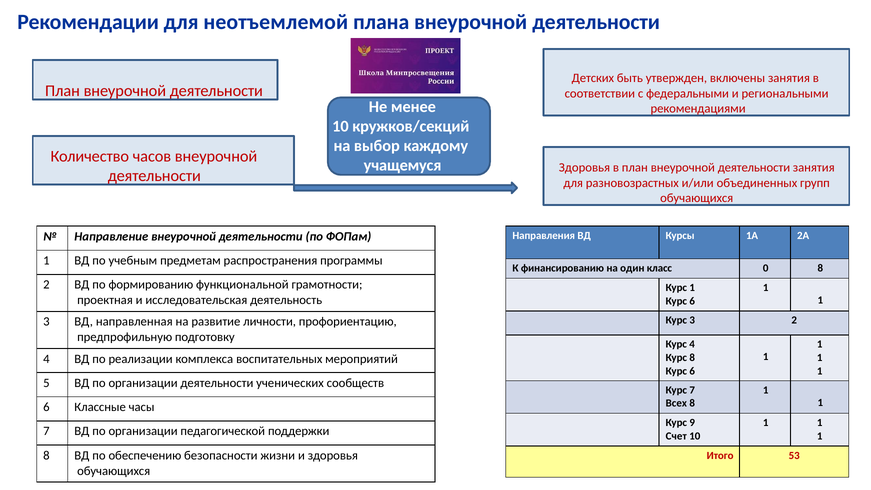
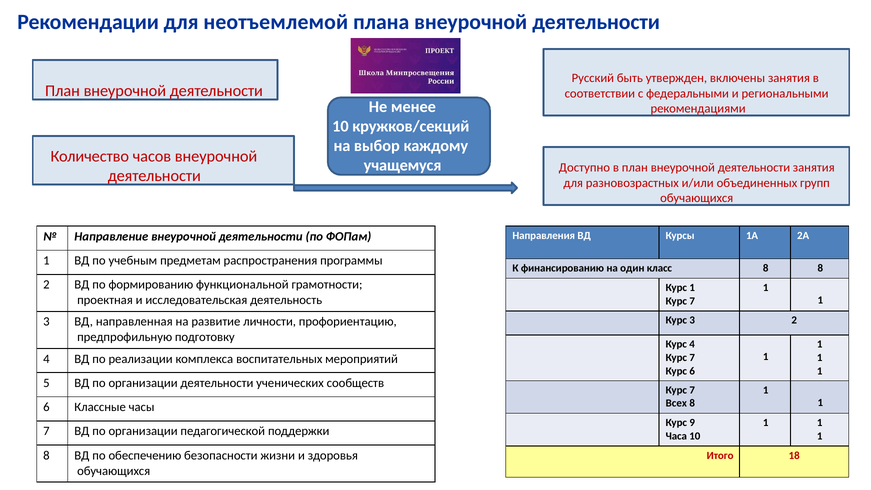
Детских: Детских -> Русский
учащемуся Здоровья: Здоровья -> Доступно
класс 0: 0 -> 8
6 at (692, 301): 6 -> 7
8 at (692, 358): 8 -> 7
Счет: Счет -> Часа
53: 53 -> 18
